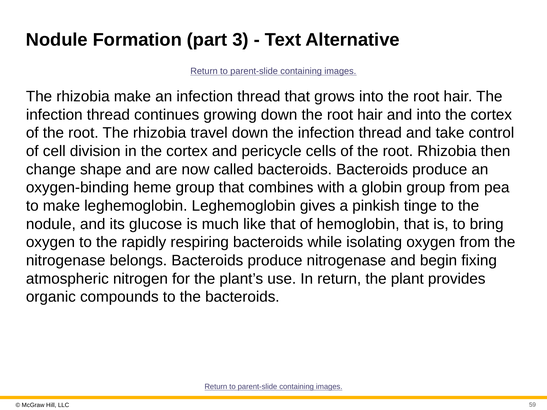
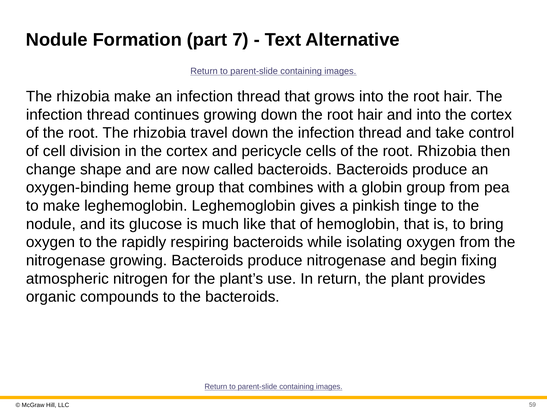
3: 3 -> 7
nitrogenase belongs: belongs -> growing
